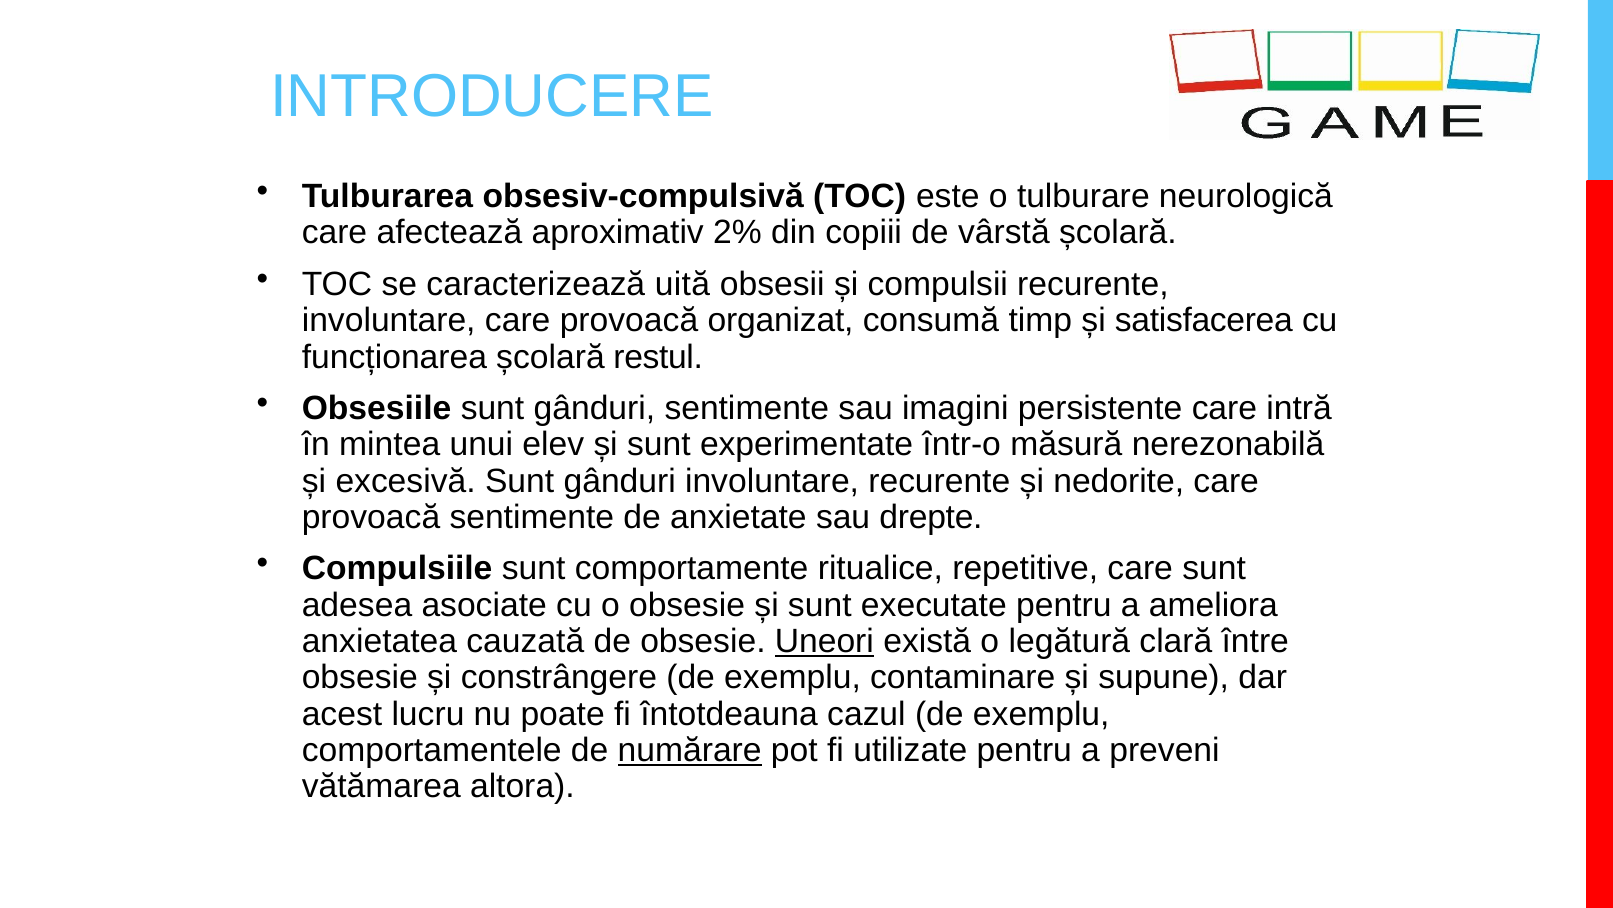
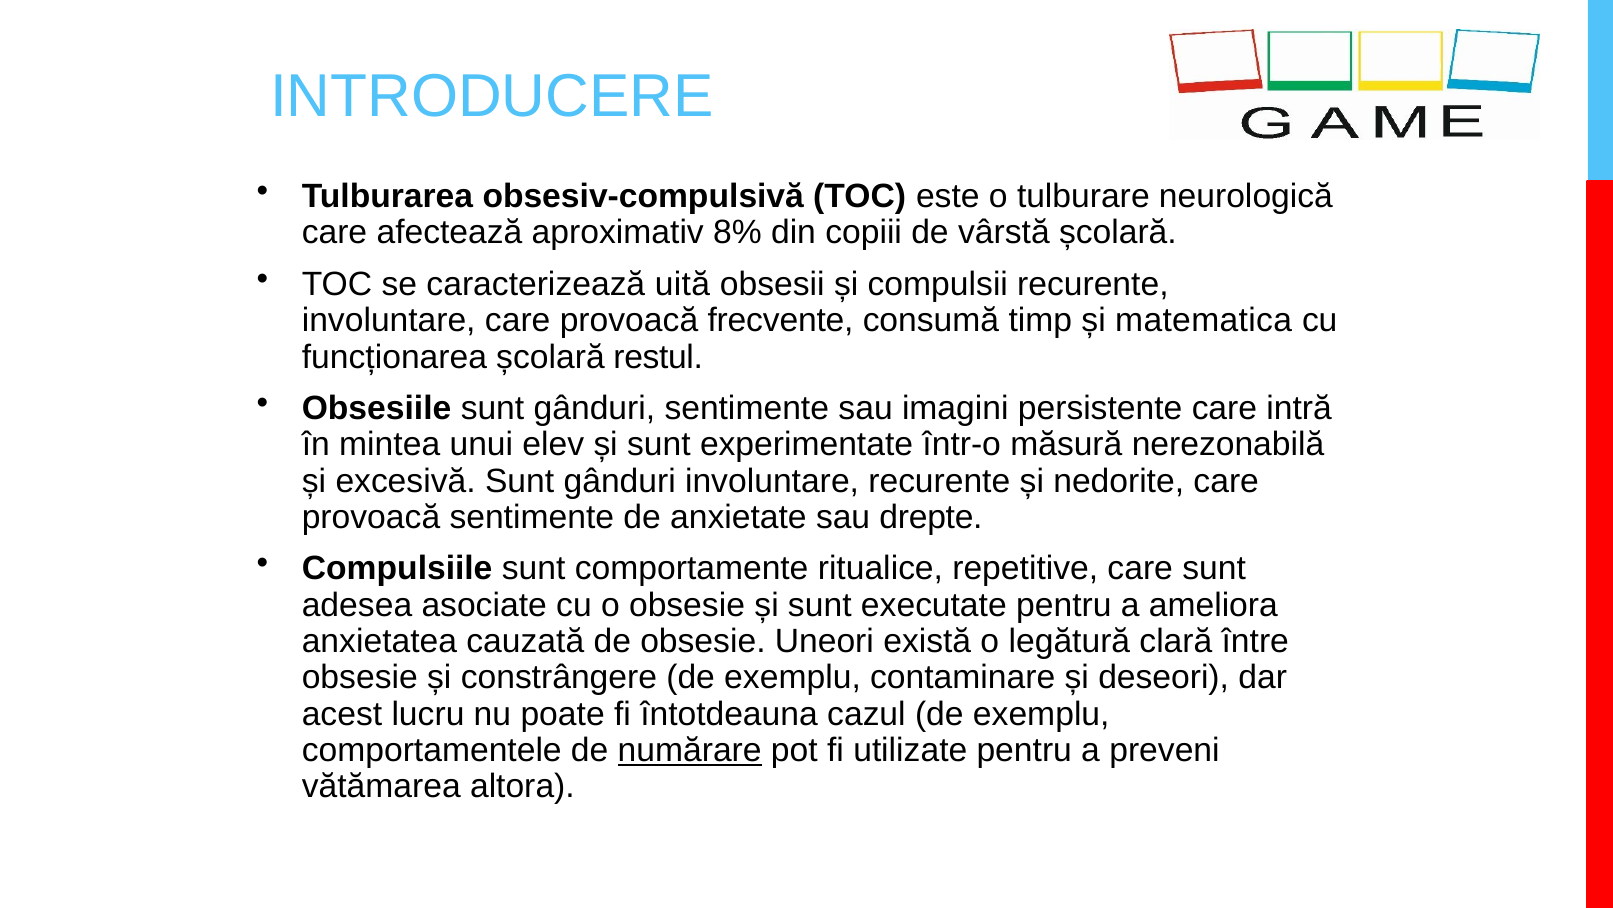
2%: 2% -> 8%
organizat: organizat -> frecvente
satisfacerea: satisfacerea -> matematica
Uneori underline: present -> none
supune: supune -> deseori
